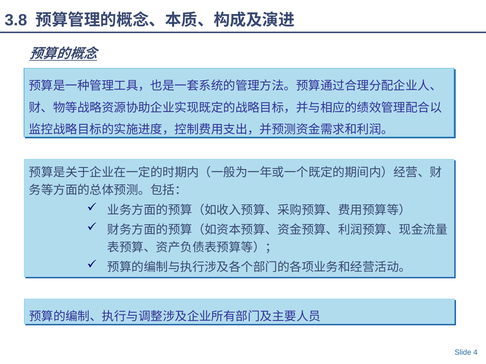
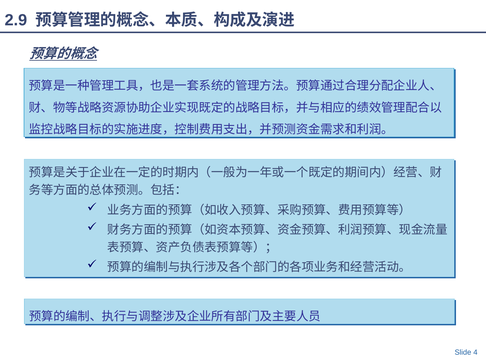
3.8: 3.8 -> 2.9
